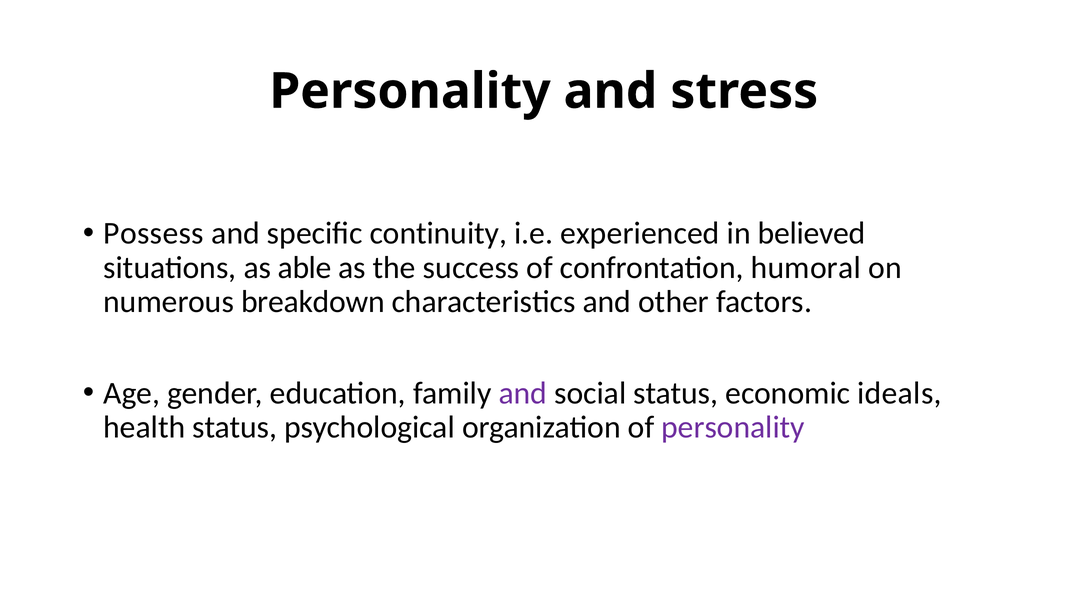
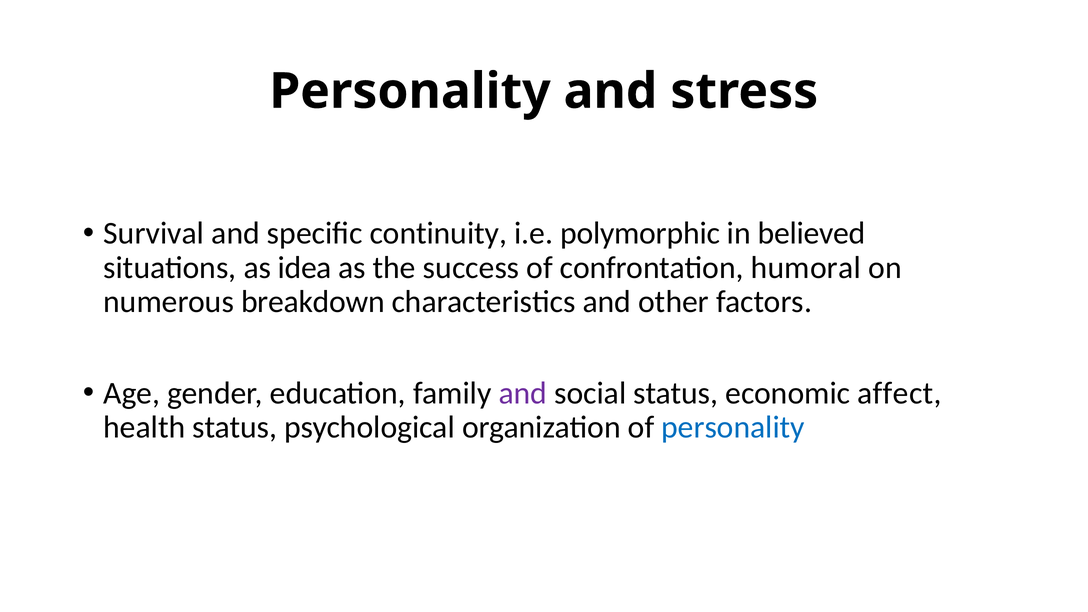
Possess: Possess -> Survival
experienced: experienced -> polymorphic
able: able -> idea
ideals: ideals -> affect
personality at (733, 427) colour: purple -> blue
